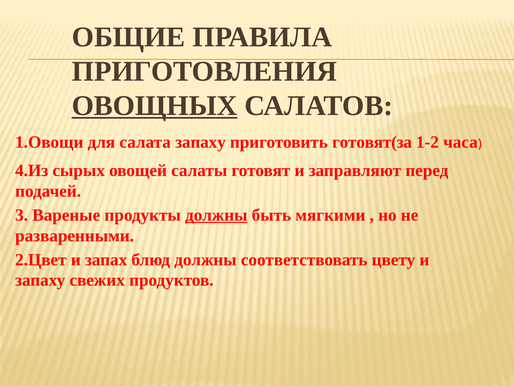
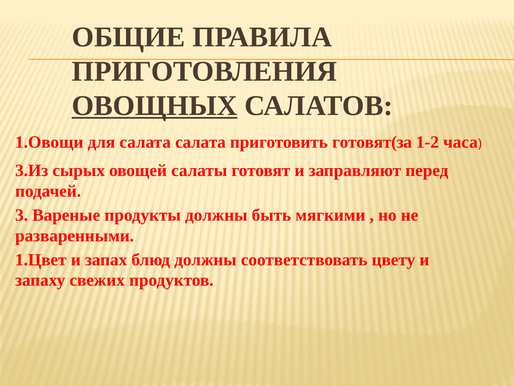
салата запаху: запаху -> салата
4.Из: 4.Из -> 3.Из
должны at (216, 215) underline: present -> none
2.Цвет: 2.Цвет -> 1.Цвет
